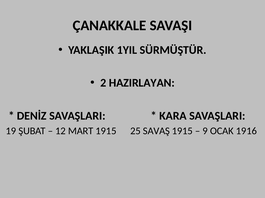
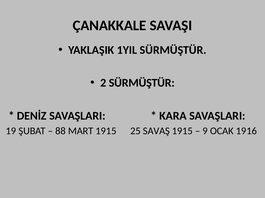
2 HAZIRLAYAN: HAZIRLAYAN -> SÜRMÜŞTÜR
12: 12 -> 88
